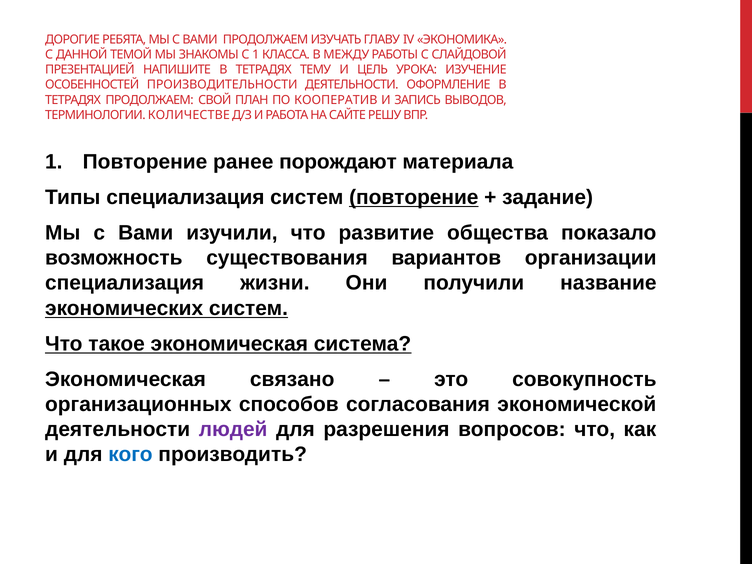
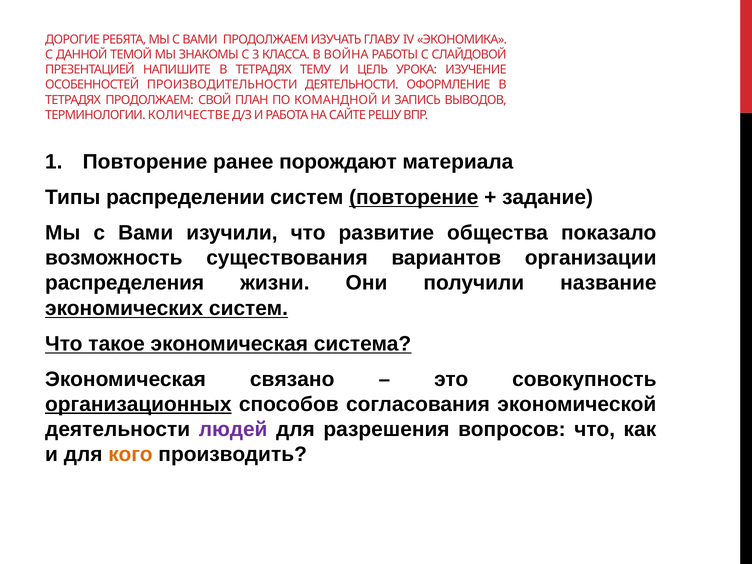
С 1: 1 -> 3
МЕЖДУ: МЕЖДУ -> ВОЙНА
КООПЕРАТИВ: КООПЕРАТИВ -> КОМАНДНОЙ
Типы специализация: специализация -> распределении
специализация at (125, 283): специализация -> распределения
организационных underline: none -> present
кого colour: blue -> orange
